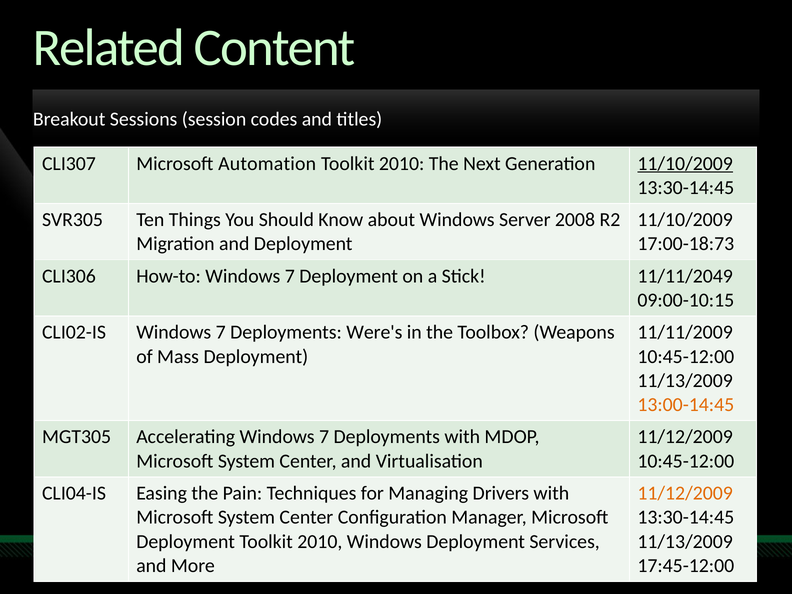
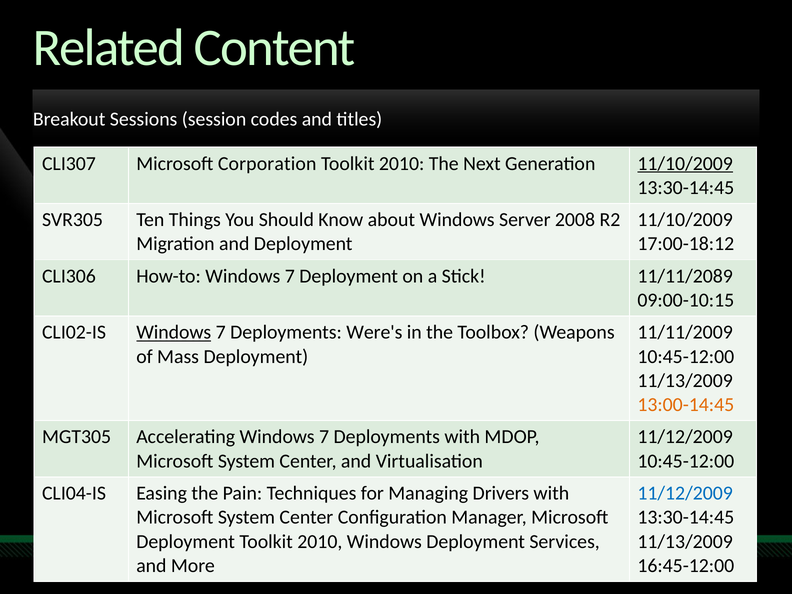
Automation: Automation -> Corporation
17:00-18:73: 17:00-18:73 -> 17:00-18:12
11/11/2049: 11/11/2049 -> 11/11/2089
Windows at (174, 332) underline: none -> present
11/12/2009 at (685, 493) colour: orange -> blue
17:45-12:00: 17:45-12:00 -> 16:45-12:00
